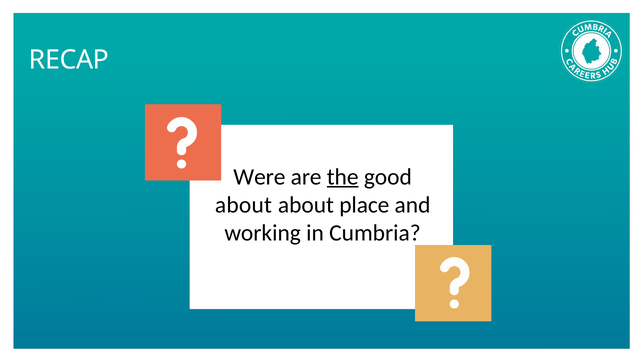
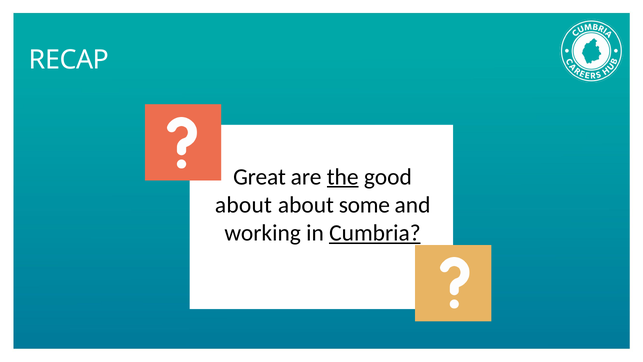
Were: Were -> Great
place: place -> some
Cumbria underline: none -> present
